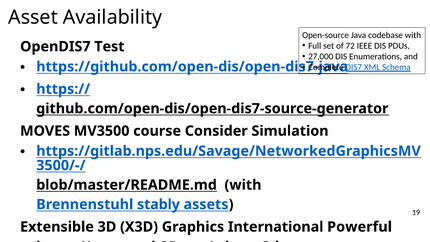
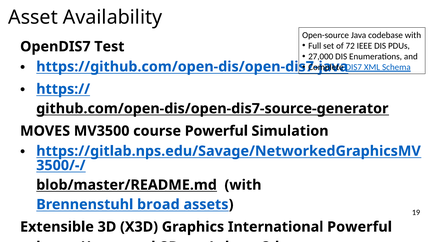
course Consider: Consider -> Powerful
stably: stably -> broad
